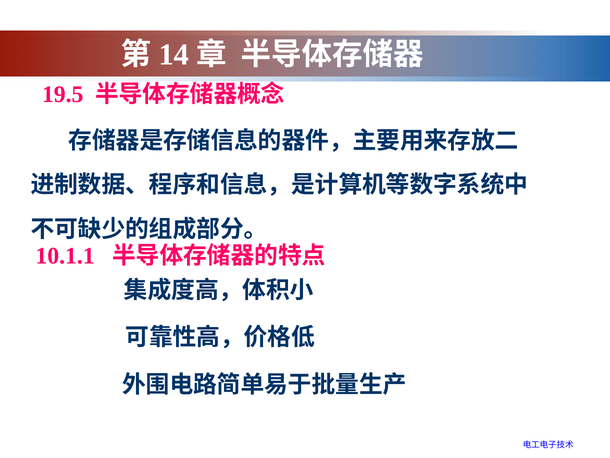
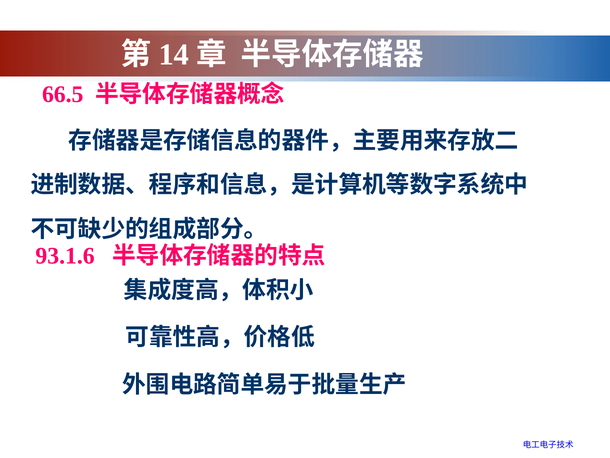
19.5: 19.5 -> 66.5
10.1.1: 10.1.1 -> 93.1.6
